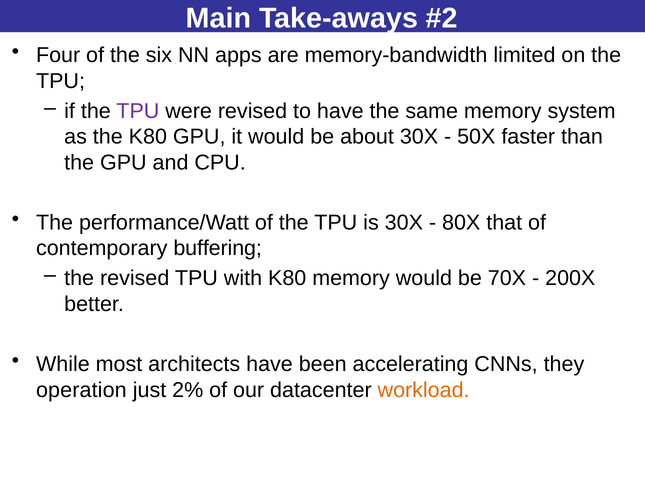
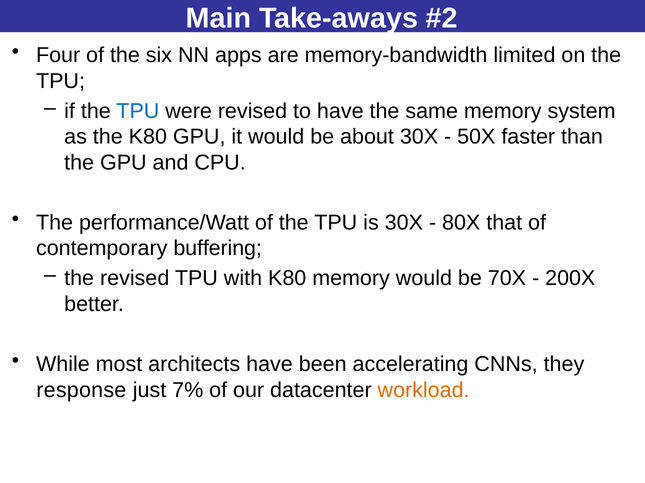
TPU at (138, 111) colour: purple -> blue
operation: operation -> response
2%: 2% -> 7%
